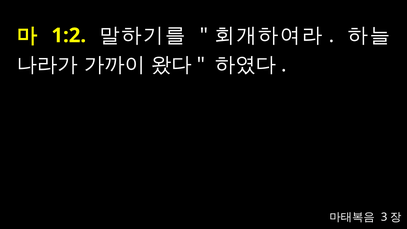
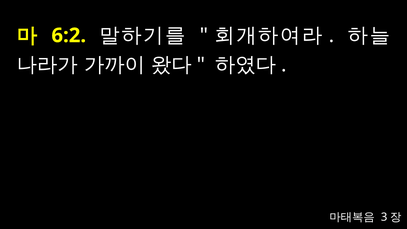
1:2: 1:2 -> 6:2
